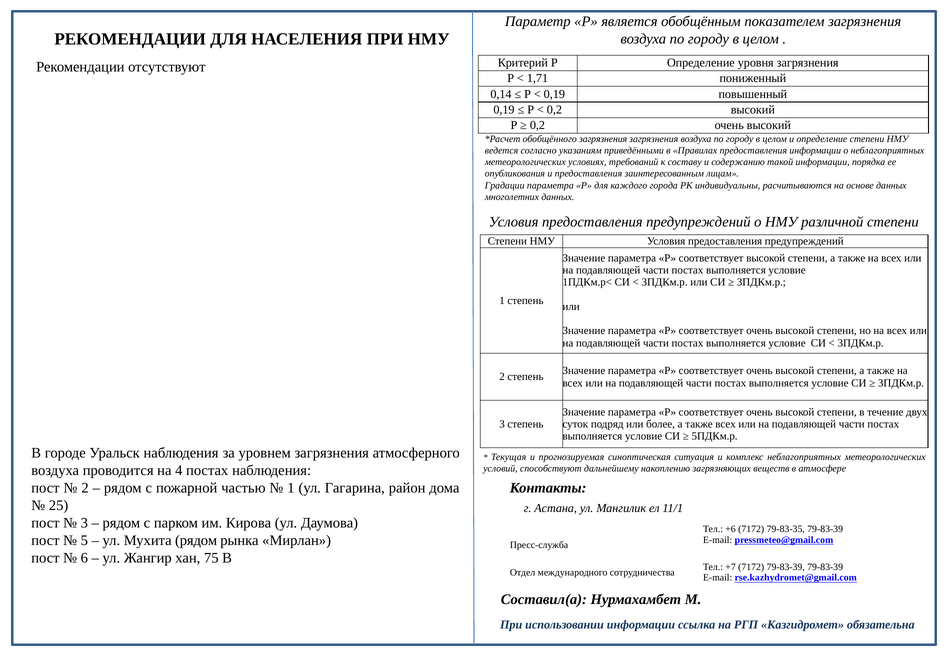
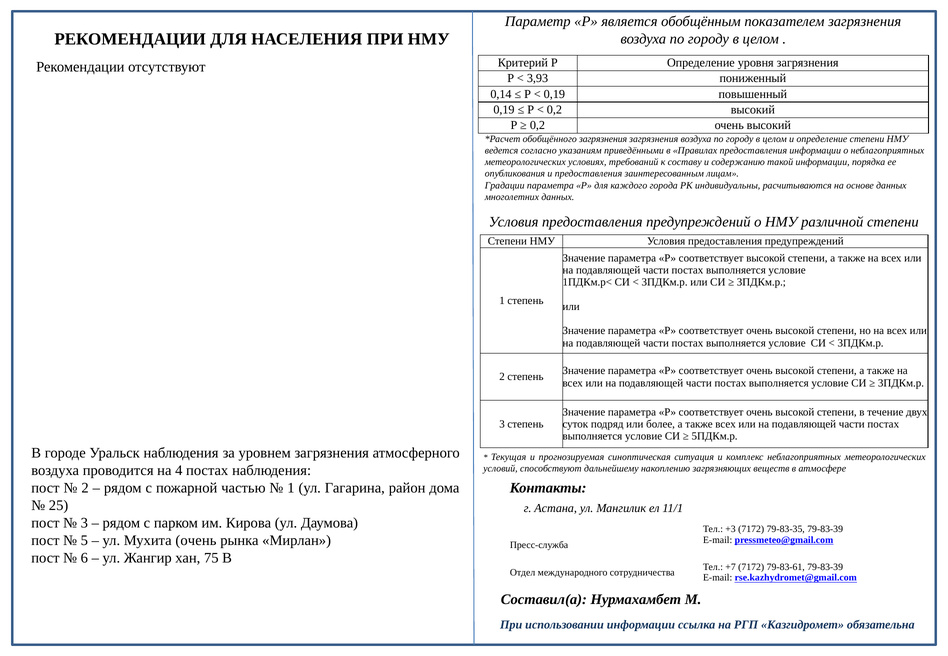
1,71: 1,71 -> 3,93
+6: +6 -> +3
Мухита рядом: рядом -> очень
7172 79-83-39: 79-83-39 -> 79-83-61
